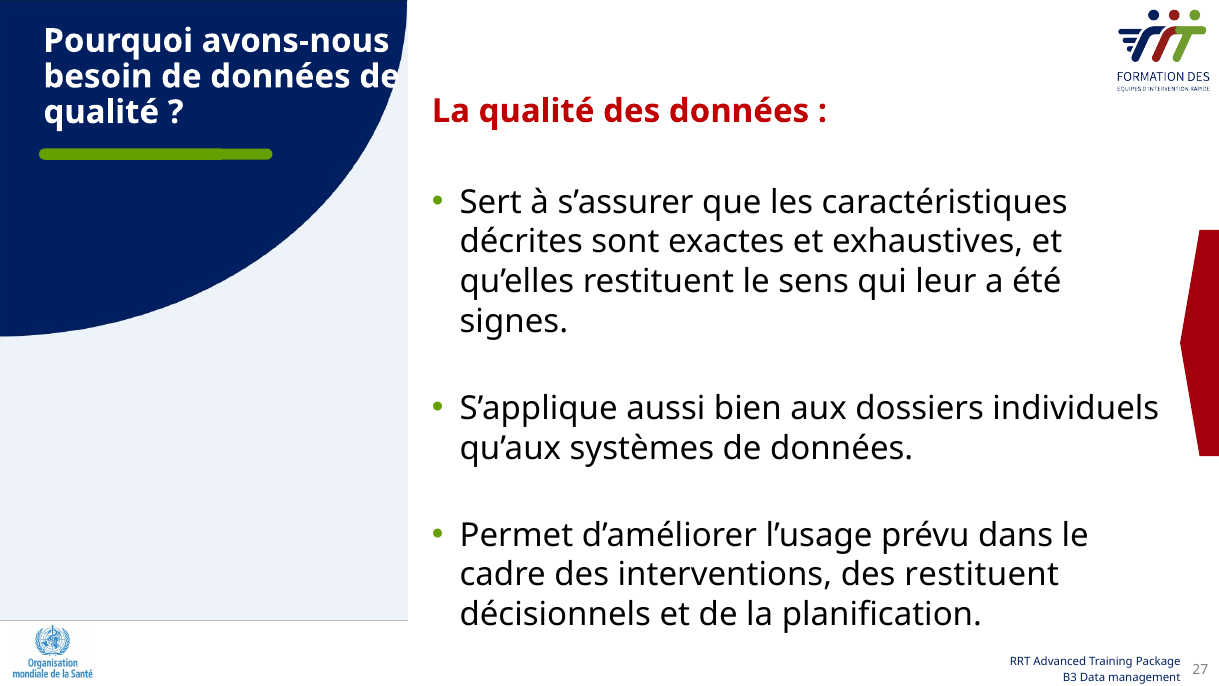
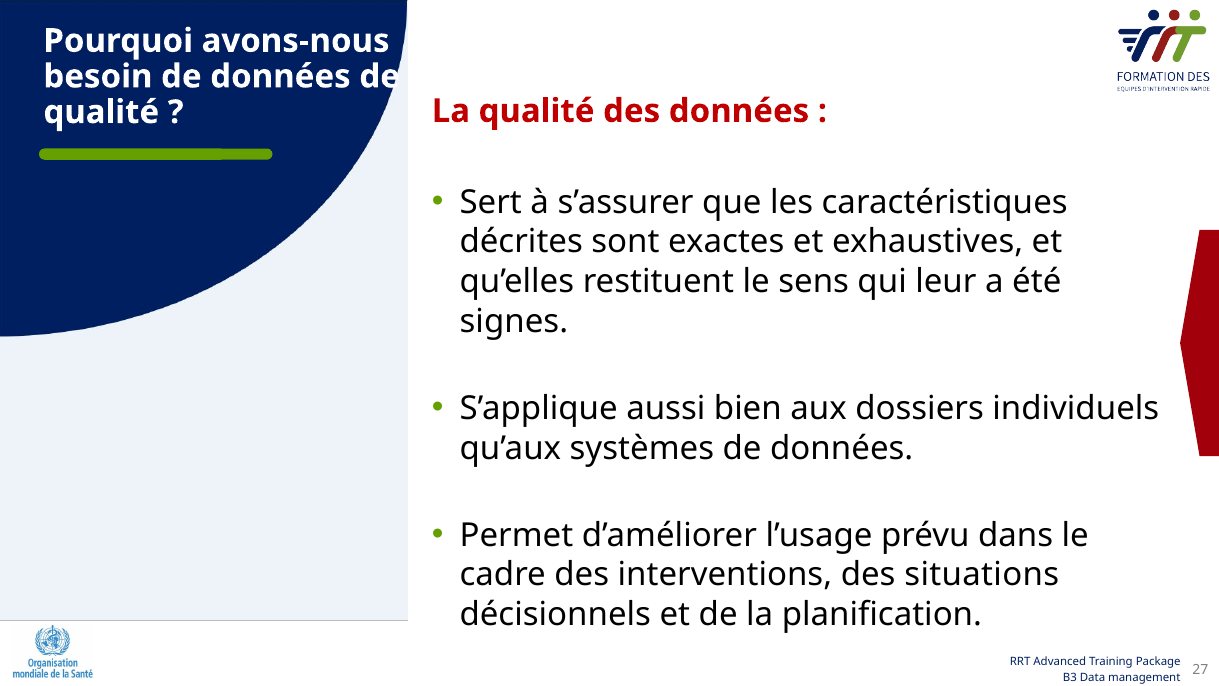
des restituent: restituent -> situations
